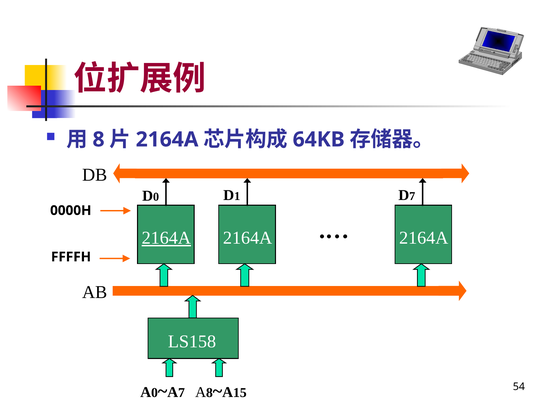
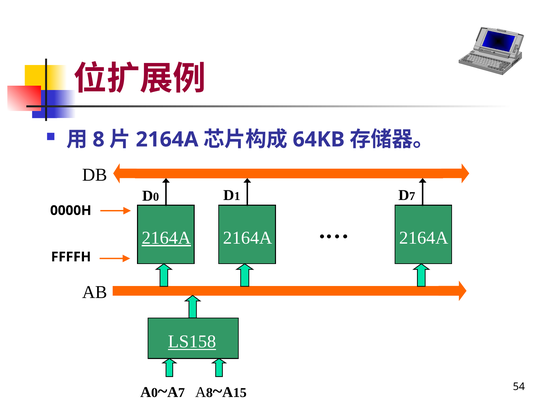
LS158 underline: none -> present
